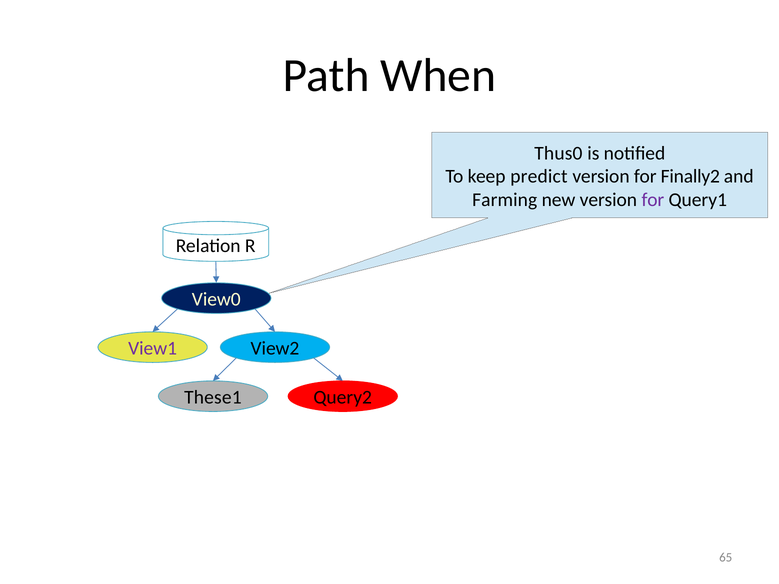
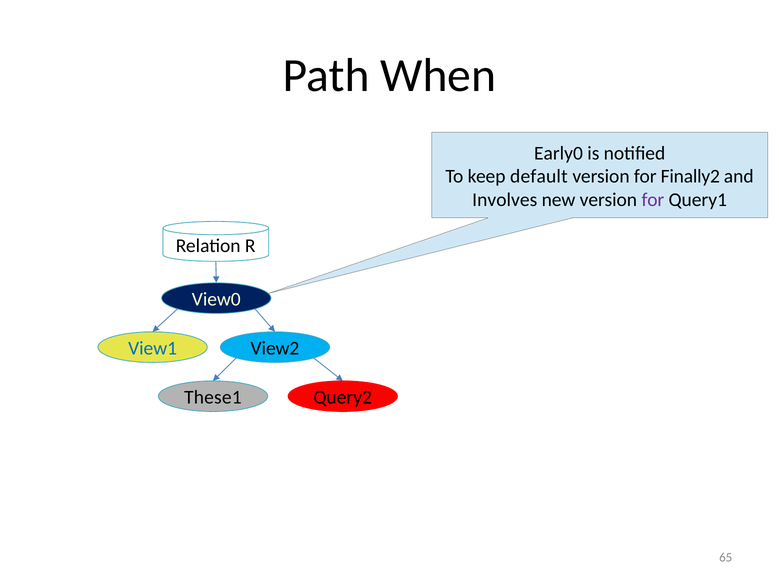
Thus0: Thus0 -> Early0
predict: predict -> default
Farming: Farming -> Involves
View1 colour: purple -> blue
